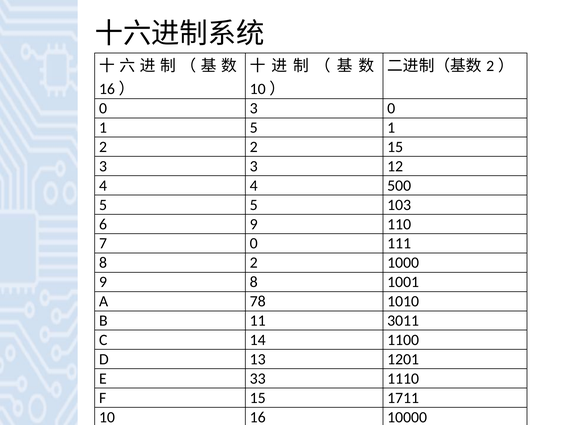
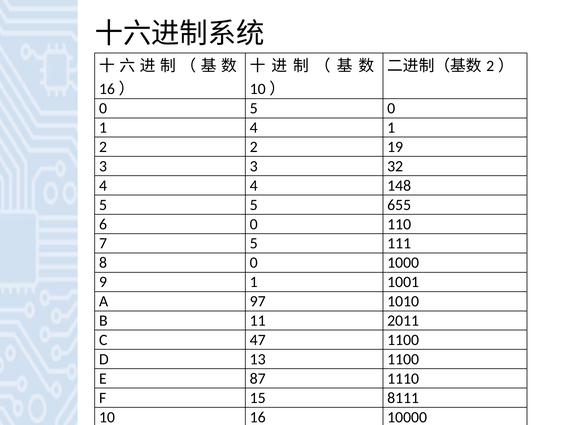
0 3: 3 -> 5
1 5: 5 -> 4
2 15: 15 -> 19
12: 12 -> 32
500: 500 -> 148
103: 103 -> 655
6 9: 9 -> 0
7 0: 0 -> 5
8 2: 2 -> 0
9 8: 8 -> 1
78: 78 -> 97
3011: 3011 -> 2011
14: 14 -> 47
13 1201: 1201 -> 1100
33: 33 -> 87
1711: 1711 -> 8111
